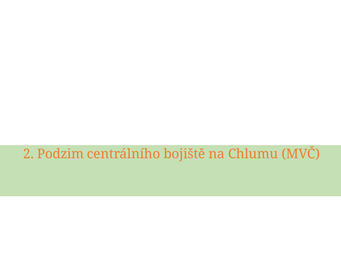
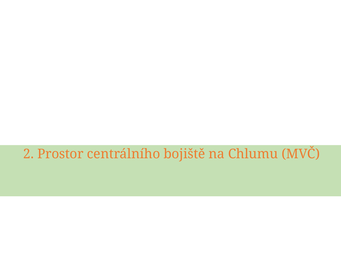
Podzim: Podzim -> Prostor
